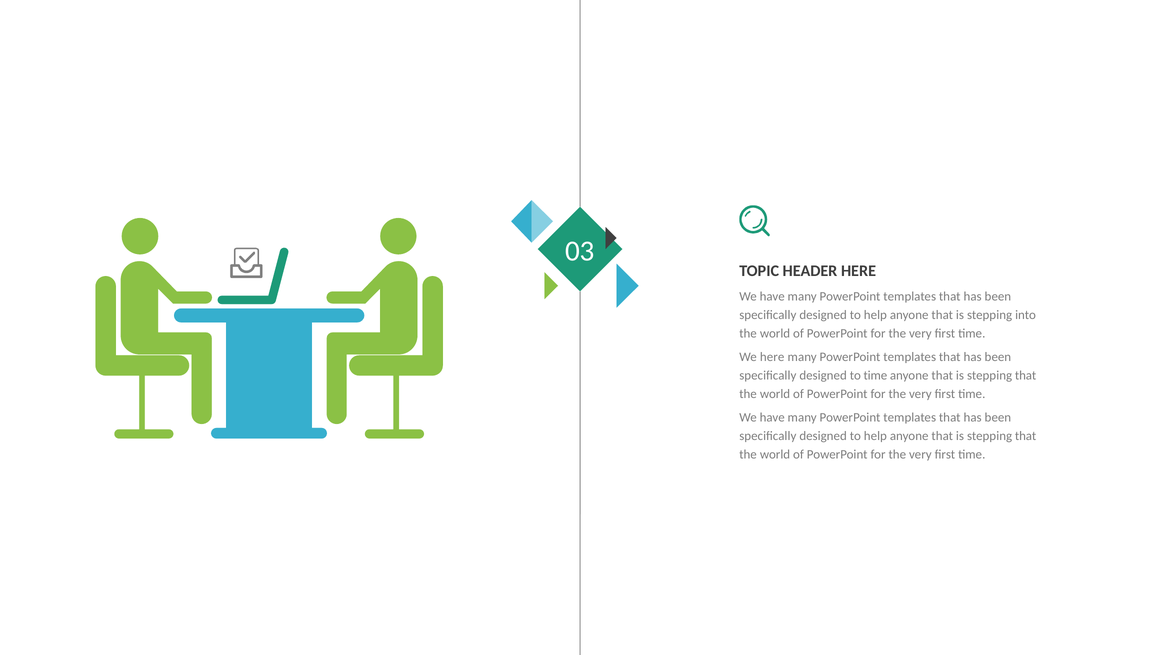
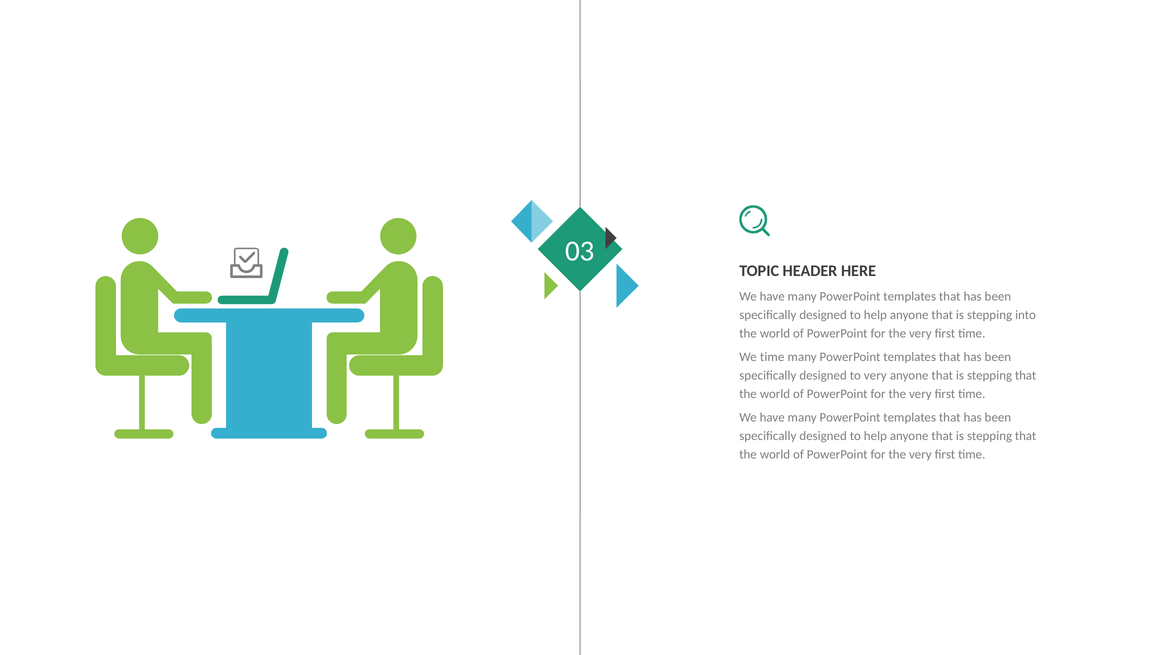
We here: here -> time
to time: time -> very
